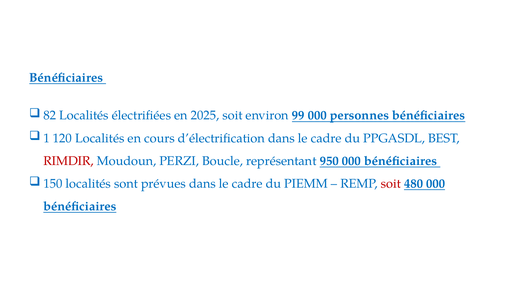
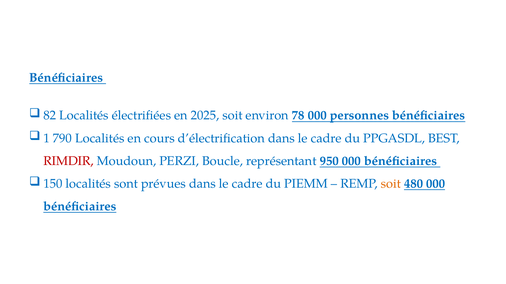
99: 99 -> 78
120: 120 -> 790
soit at (391, 184) colour: red -> orange
